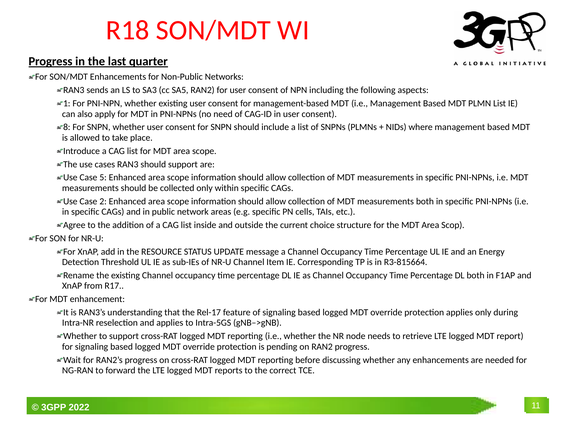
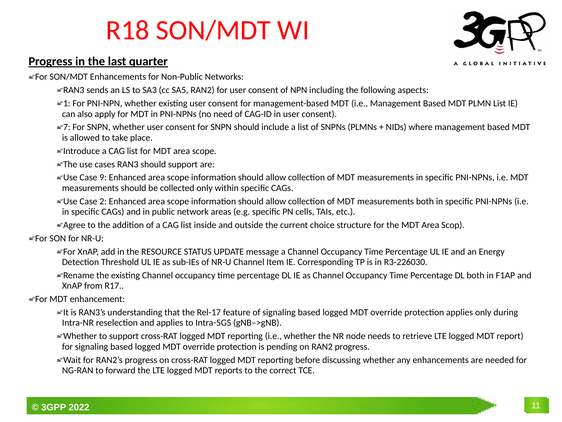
8: 8 -> 7
5: 5 -> 9
R3-815664: R3-815664 -> R3-226030
